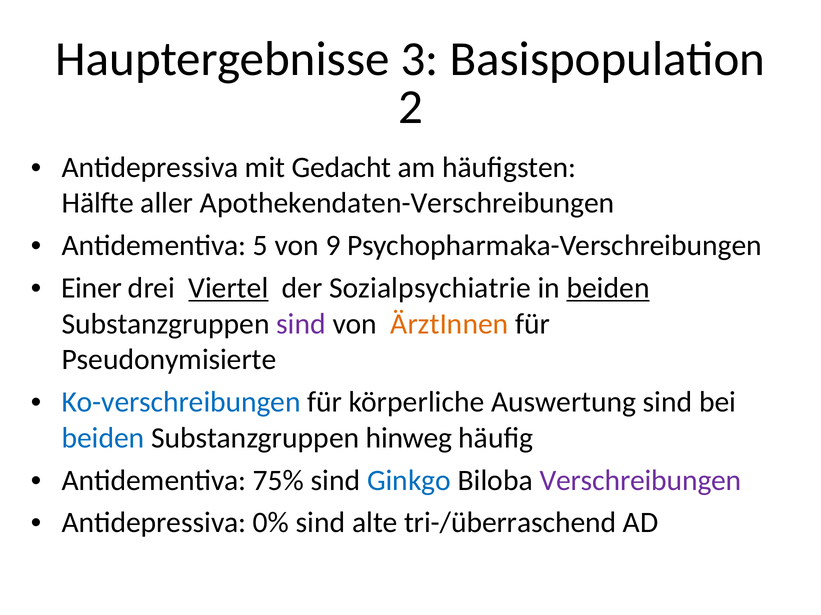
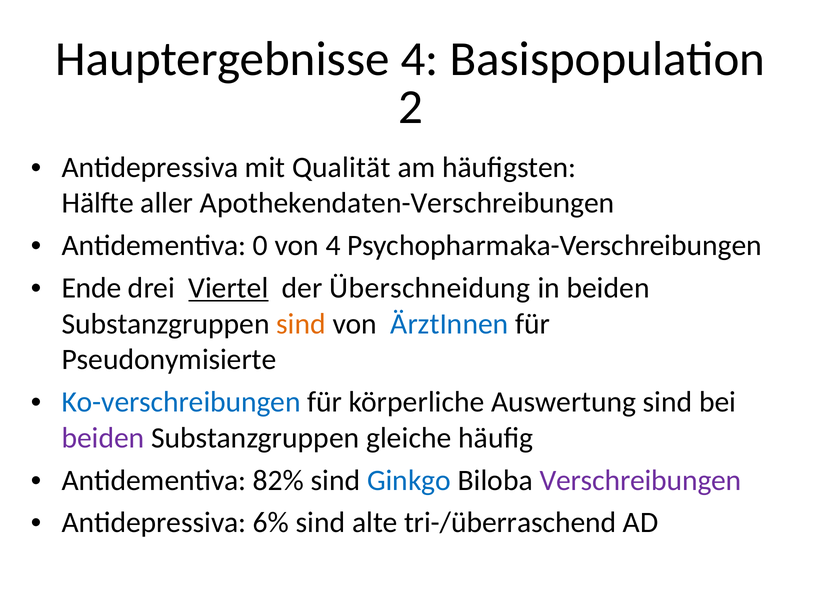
Hauptergebnisse 3: 3 -> 4
Gedacht: Gedacht -> Qualität
5: 5 -> 0
von 9: 9 -> 4
Einer: Einer -> Ende
Sozialpsychiatrie: Sozialpsychiatrie -> Überschneidung
beiden at (608, 288) underline: present -> none
sind at (301, 324) colour: purple -> orange
ÄrztInnen colour: orange -> blue
beiden at (103, 438) colour: blue -> purple
hinweg: hinweg -> gleiche
75%: 75% -> 82%
0%: 0% -> 6%
